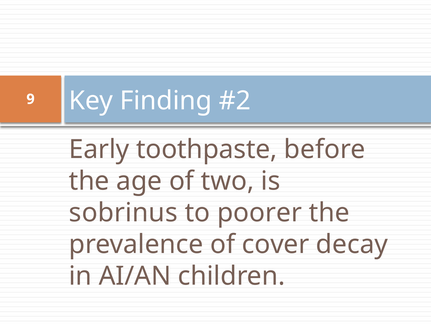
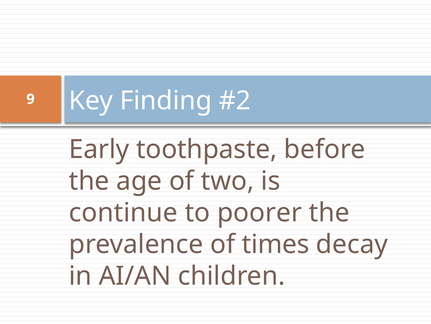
sobrinus: sobrinus -> continue
cover: cover -> times
